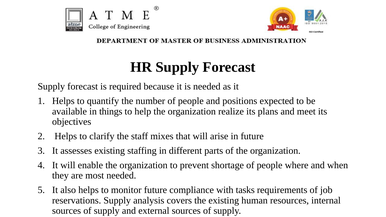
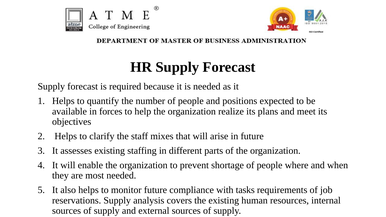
things: things -> forces
